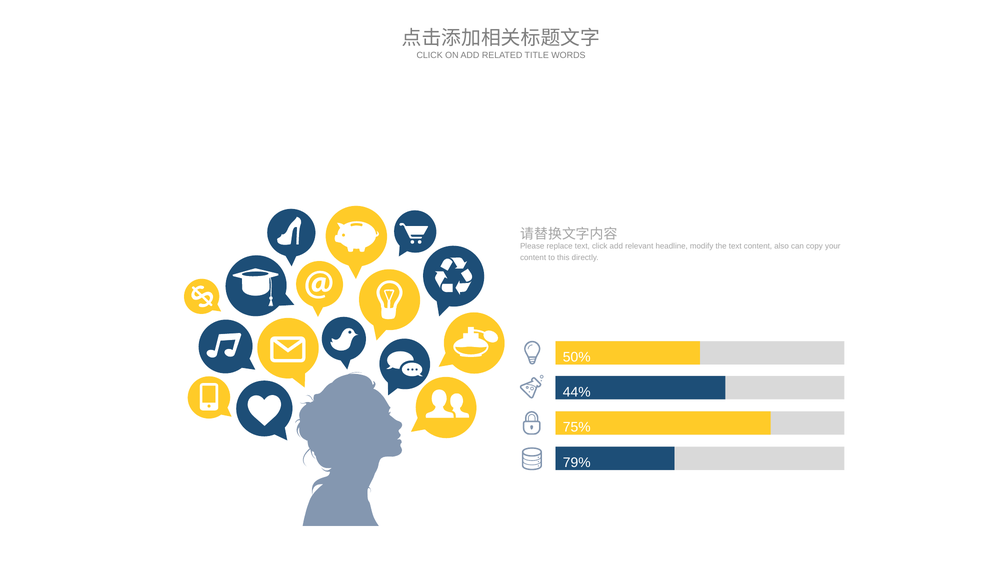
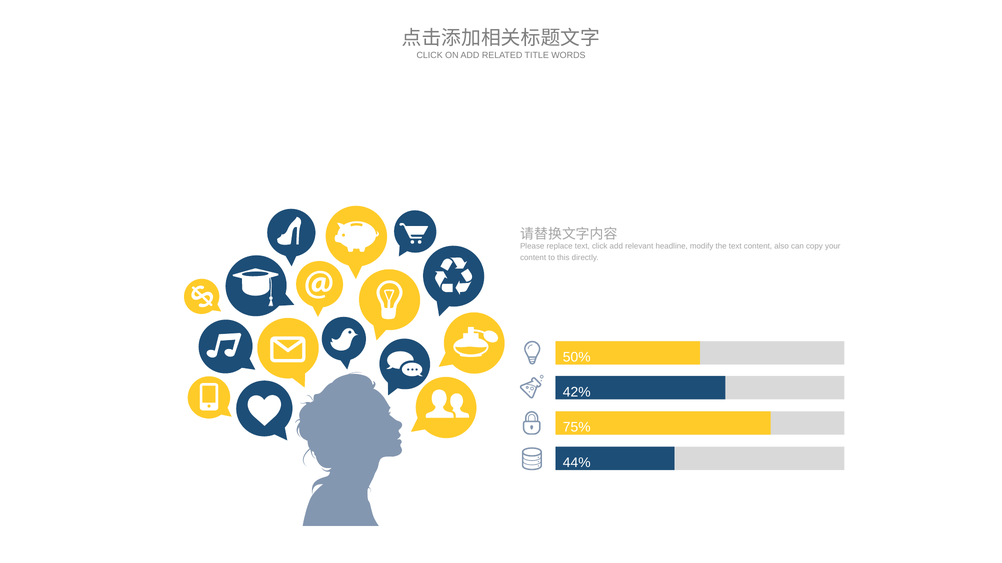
44%: 44% -> 42%
79%: 79% -> 44%
